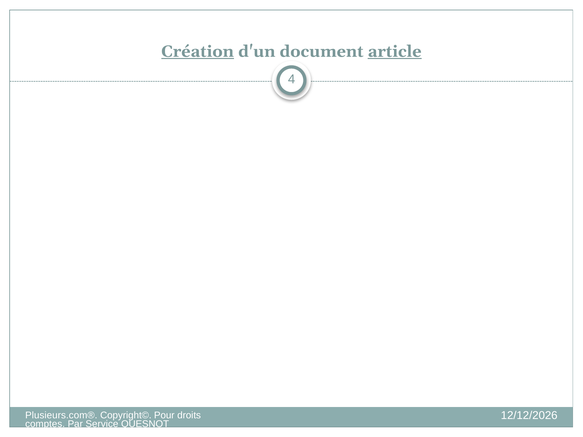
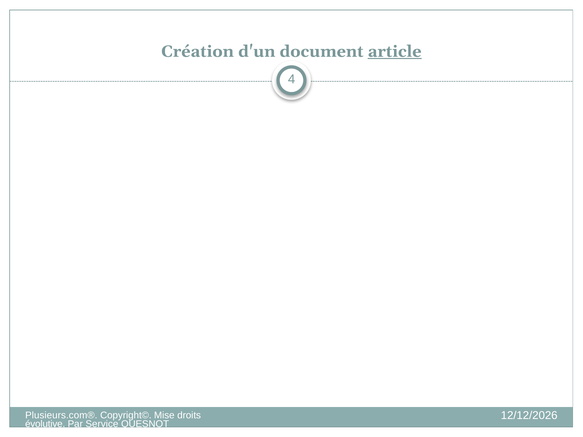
Création underline: present -> none
Pour: Pour -> Mise
comptes: comptes -> évolutive
